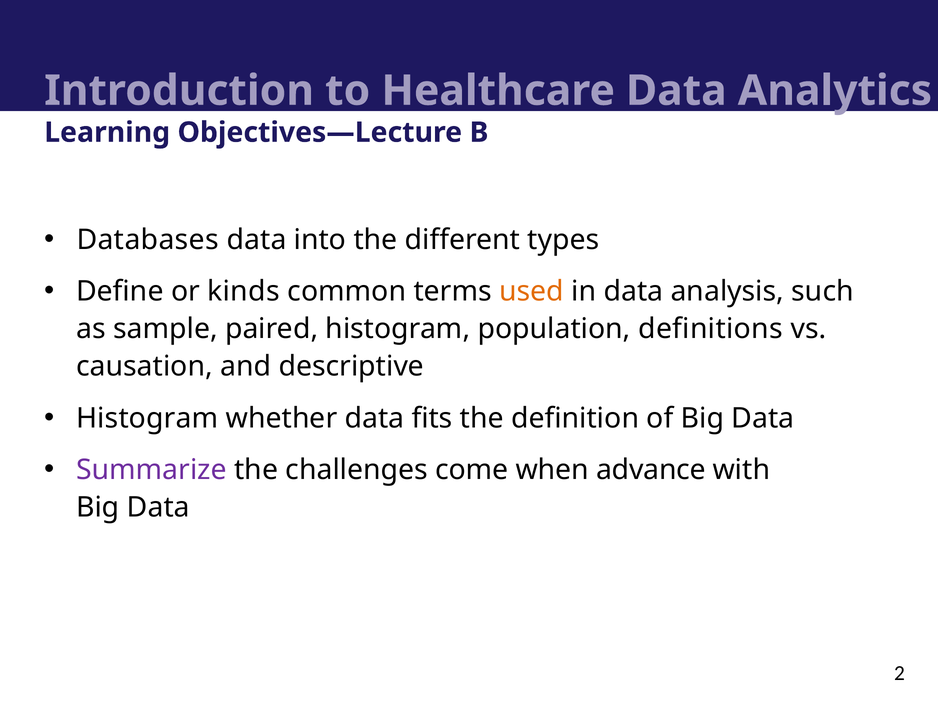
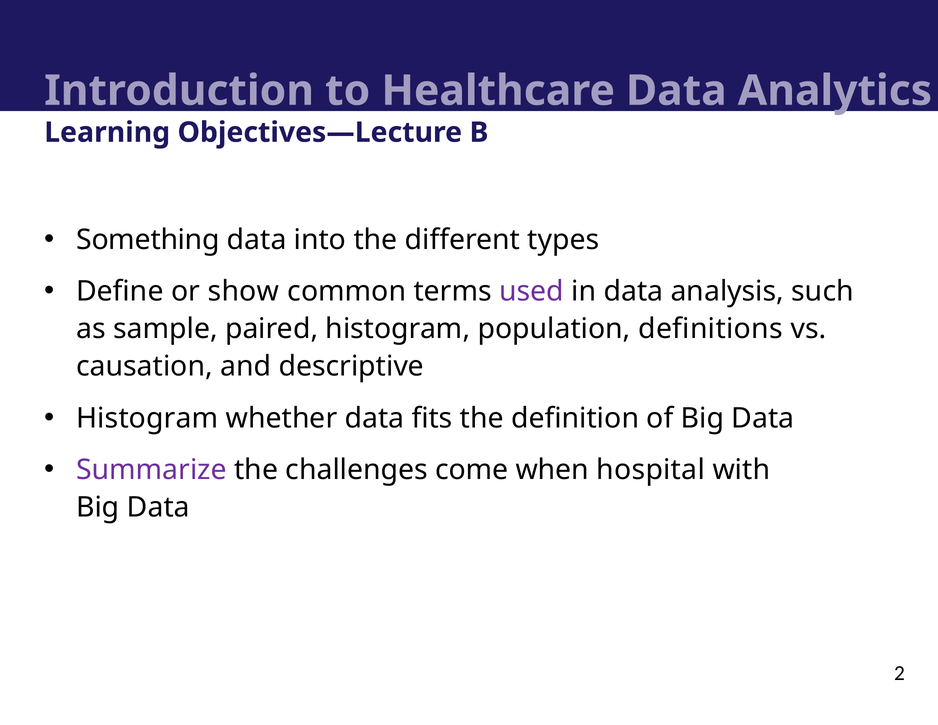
Databases: Databases -> Something
kinds: kinds -> show
used colour: orange -> purple
advance: advance -> hospital
